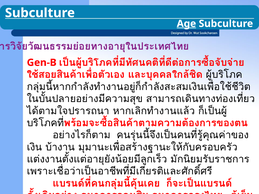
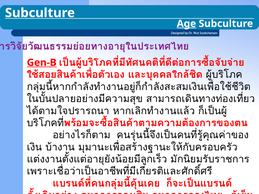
Gen-B underline: none -> present
